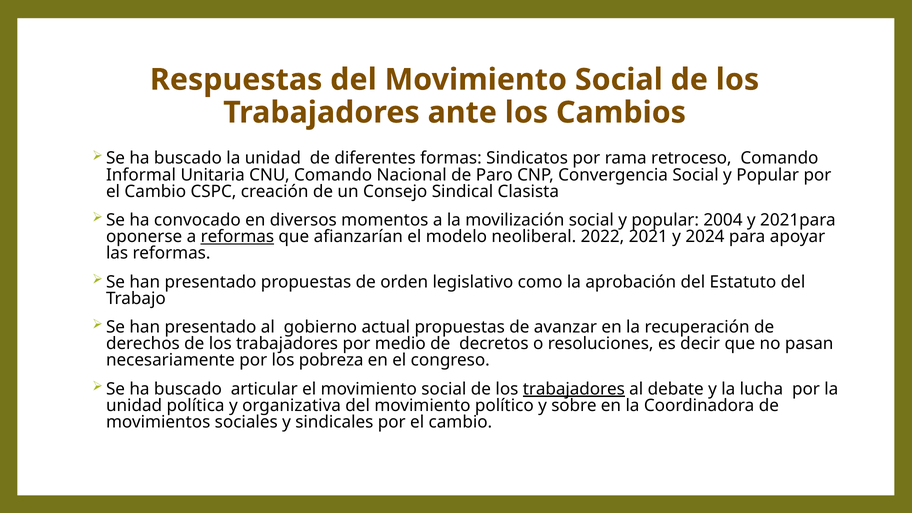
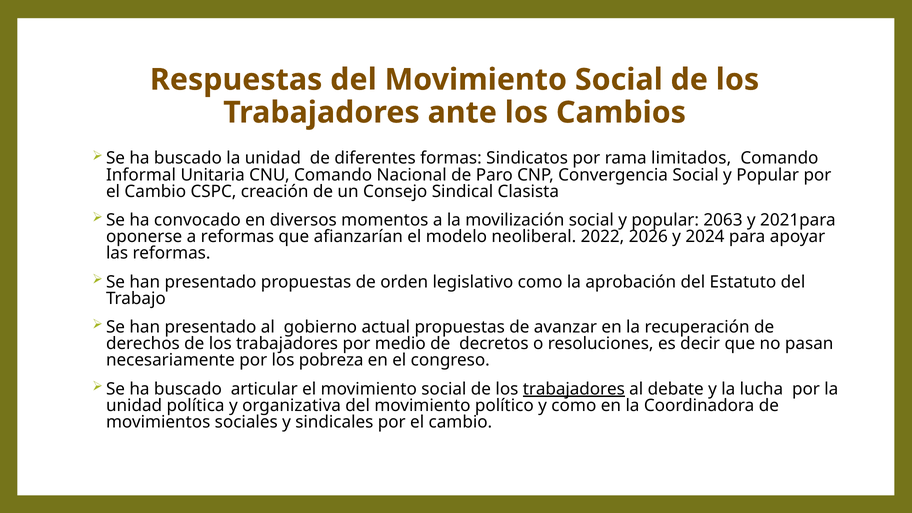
retroceso: retroceso -> limitados
2004: 2004 -> 2063
reformas at (237, 237) underline: present -> none
2021: 2021 -> 2026
y sobre: sobre -> como
